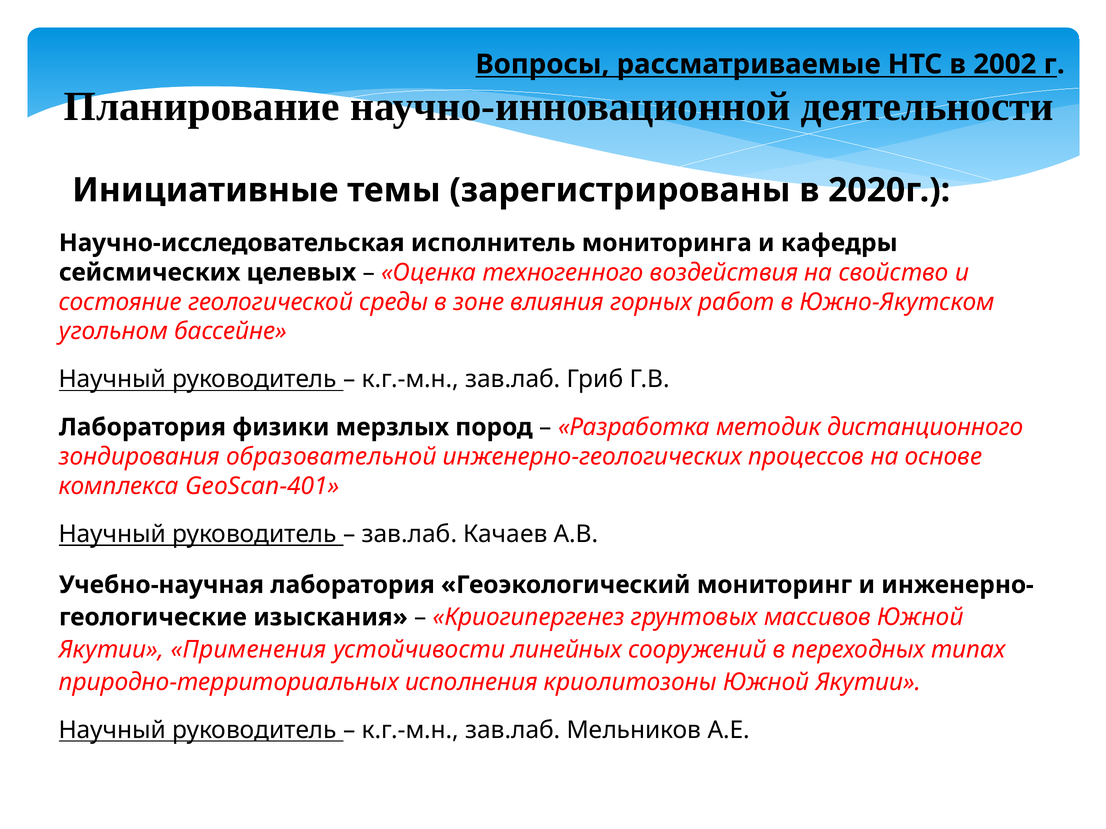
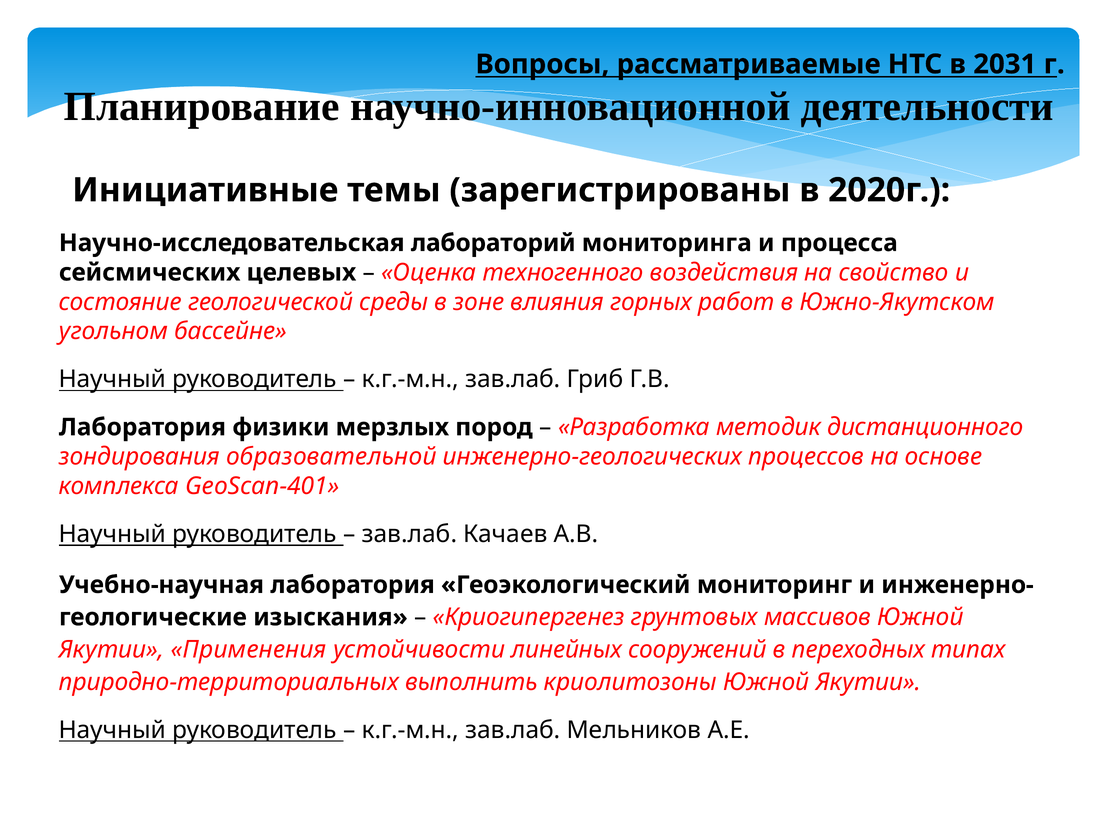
2002: 2002 -> 2031
исполнитель: исполнитель -> лабораторий
кафедры: кафедры -> процесса
исполнения: исполнения -> выполнить
